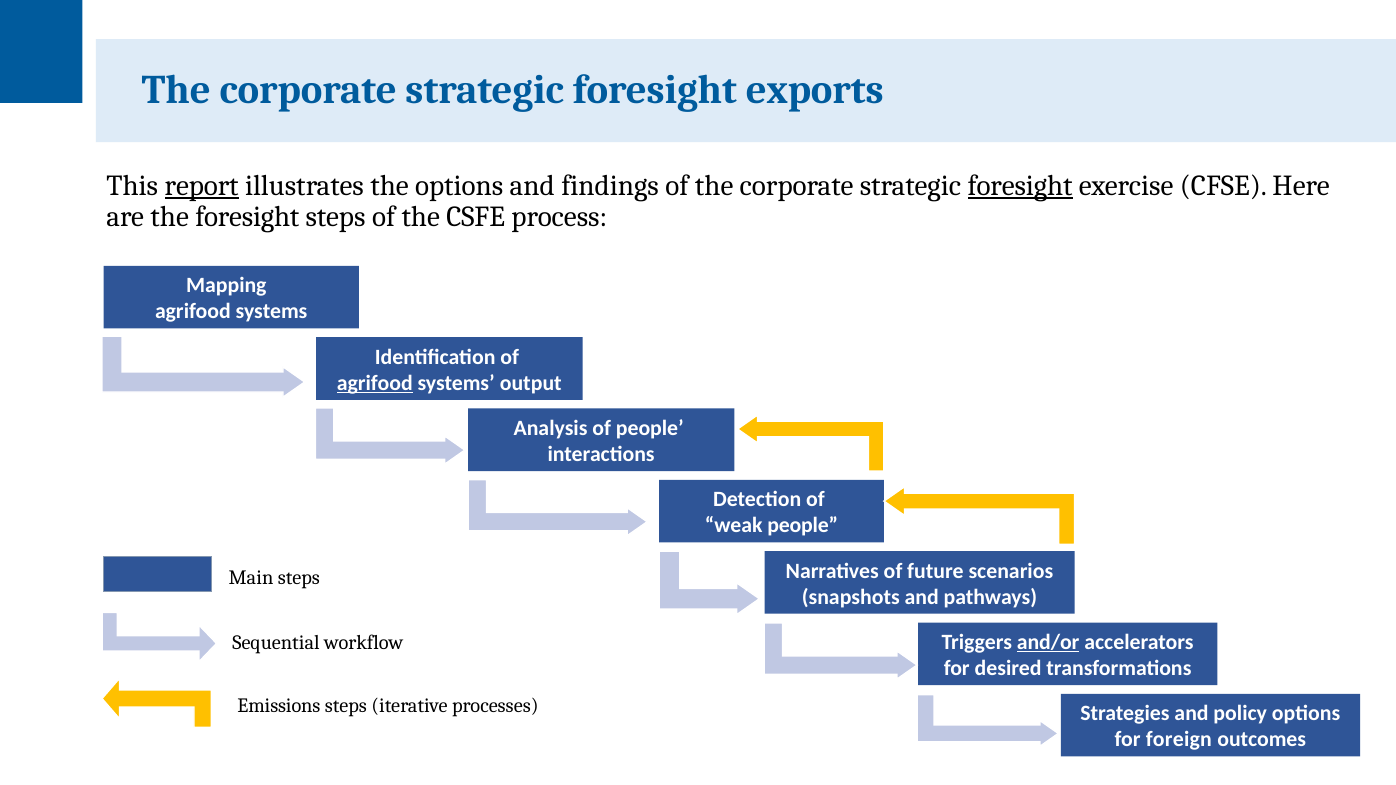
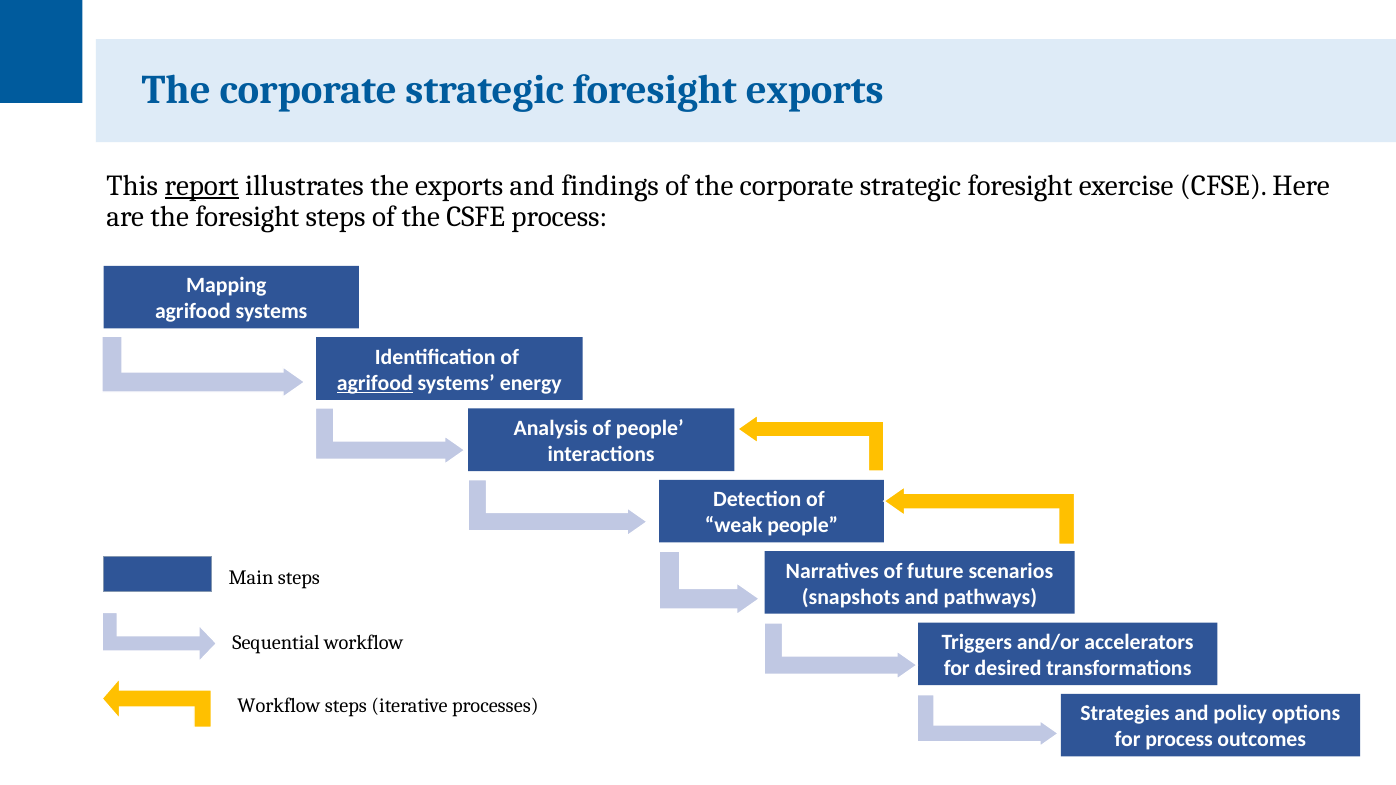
the options: options -> exports
foresight at (1020, 186) underline: present -> none
output: output -> energy
and/or underline: present -> none
Emissions at (279, 706): Emissions -> Workflow
for foreign: foreign -> process
